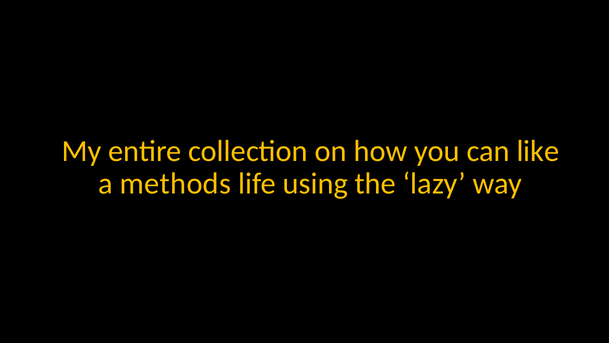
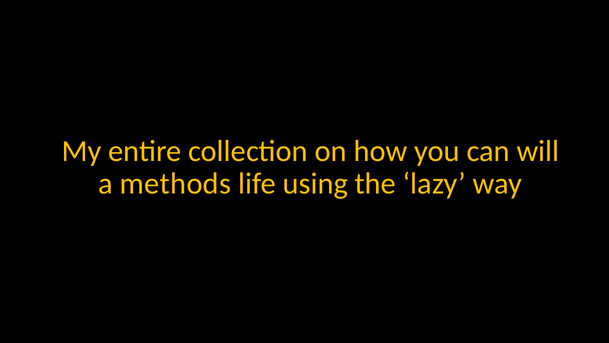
like: like -> will
